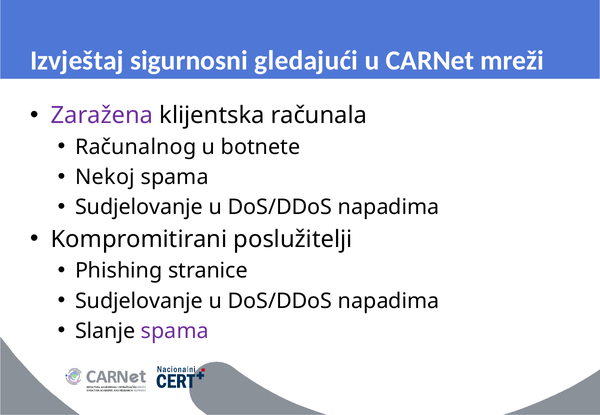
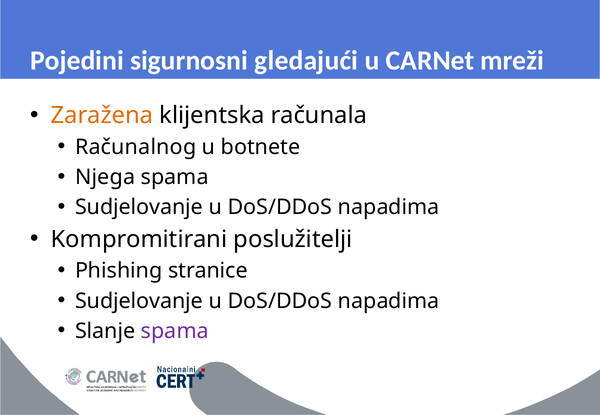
Izvještaj: Izvještaj -> Pojedini
Zaražena colour: purple -> orange
Nekoj: Nekoj -> Njega
